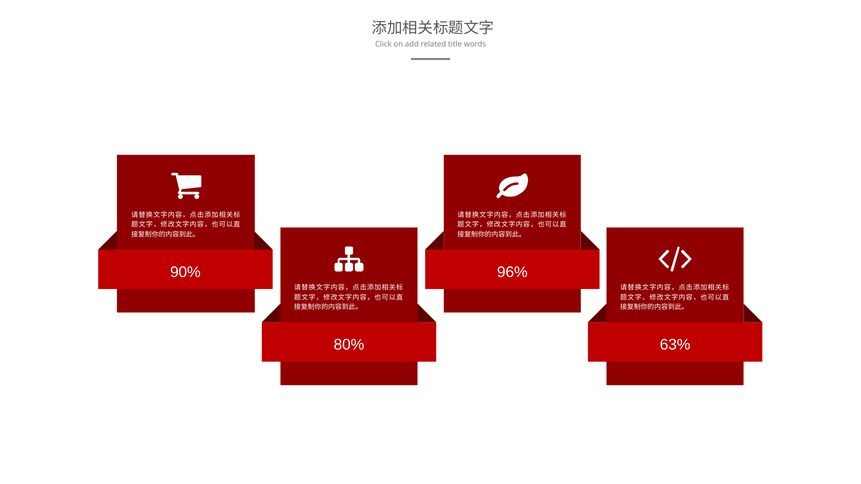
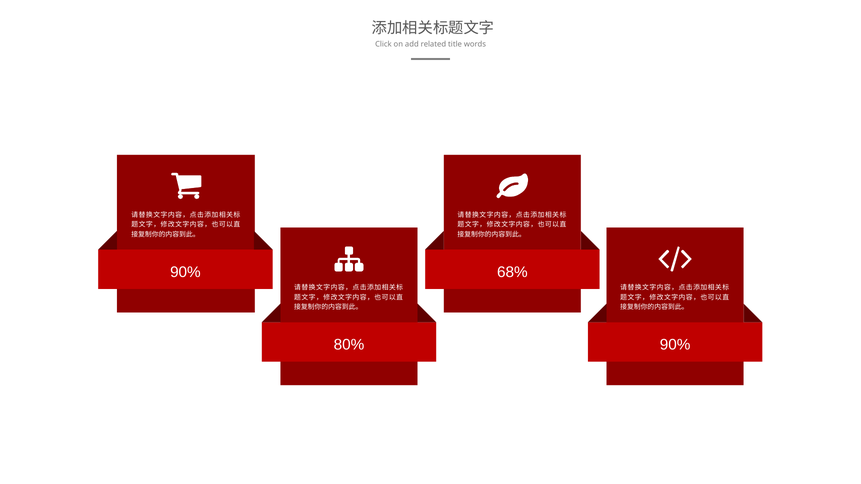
96%: 96% -> 68%
63% at (675, 345): 63% -> 90%
